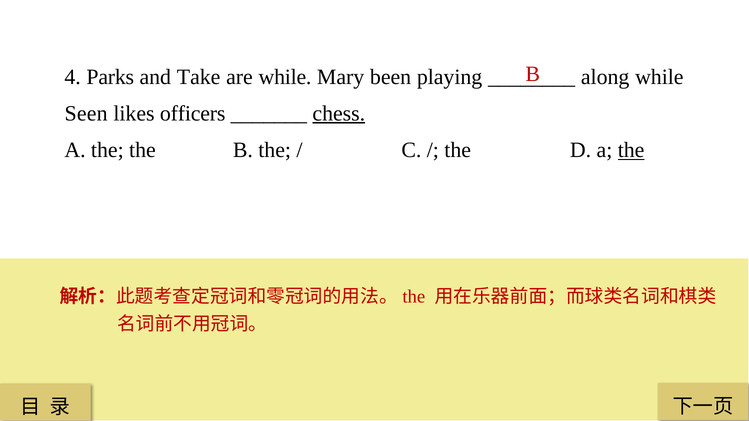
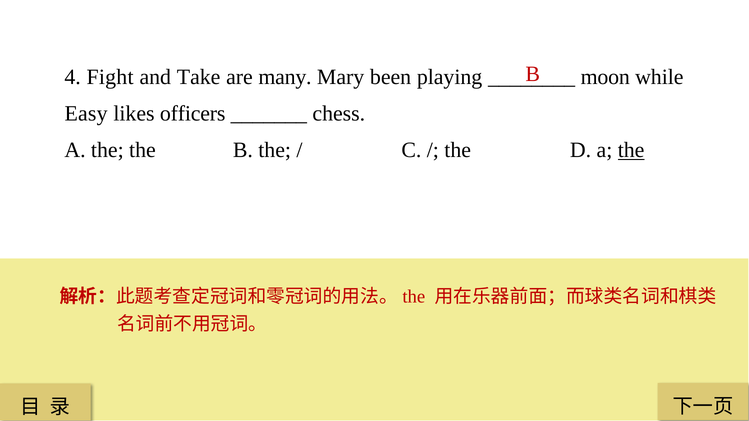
Parks: Parks -> Fight
are while: while -> many
along: along -> moon
Seen: Seen -> Easy
chess underline: present -> none
